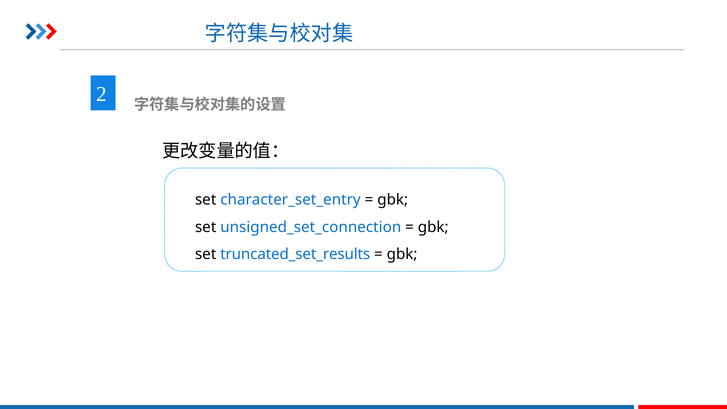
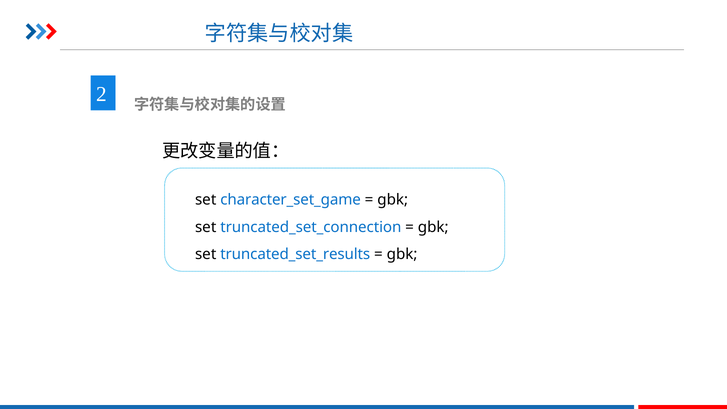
character_set_entry: character_set_entry -> character_set_game
unsigned_set_connection: unsigned_set_connection -> truncated_set_connection
